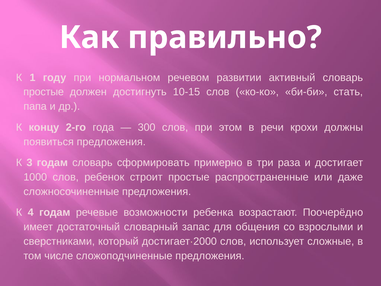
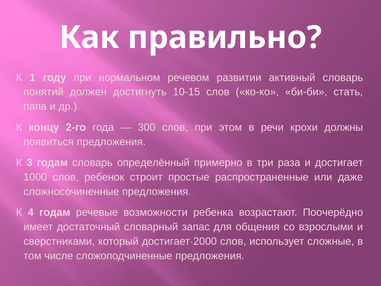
простые at (44, 92): простые -> понятий
сформировать: сформировать -> определённый
